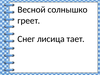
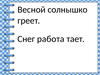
лисица: лисица -> работа
